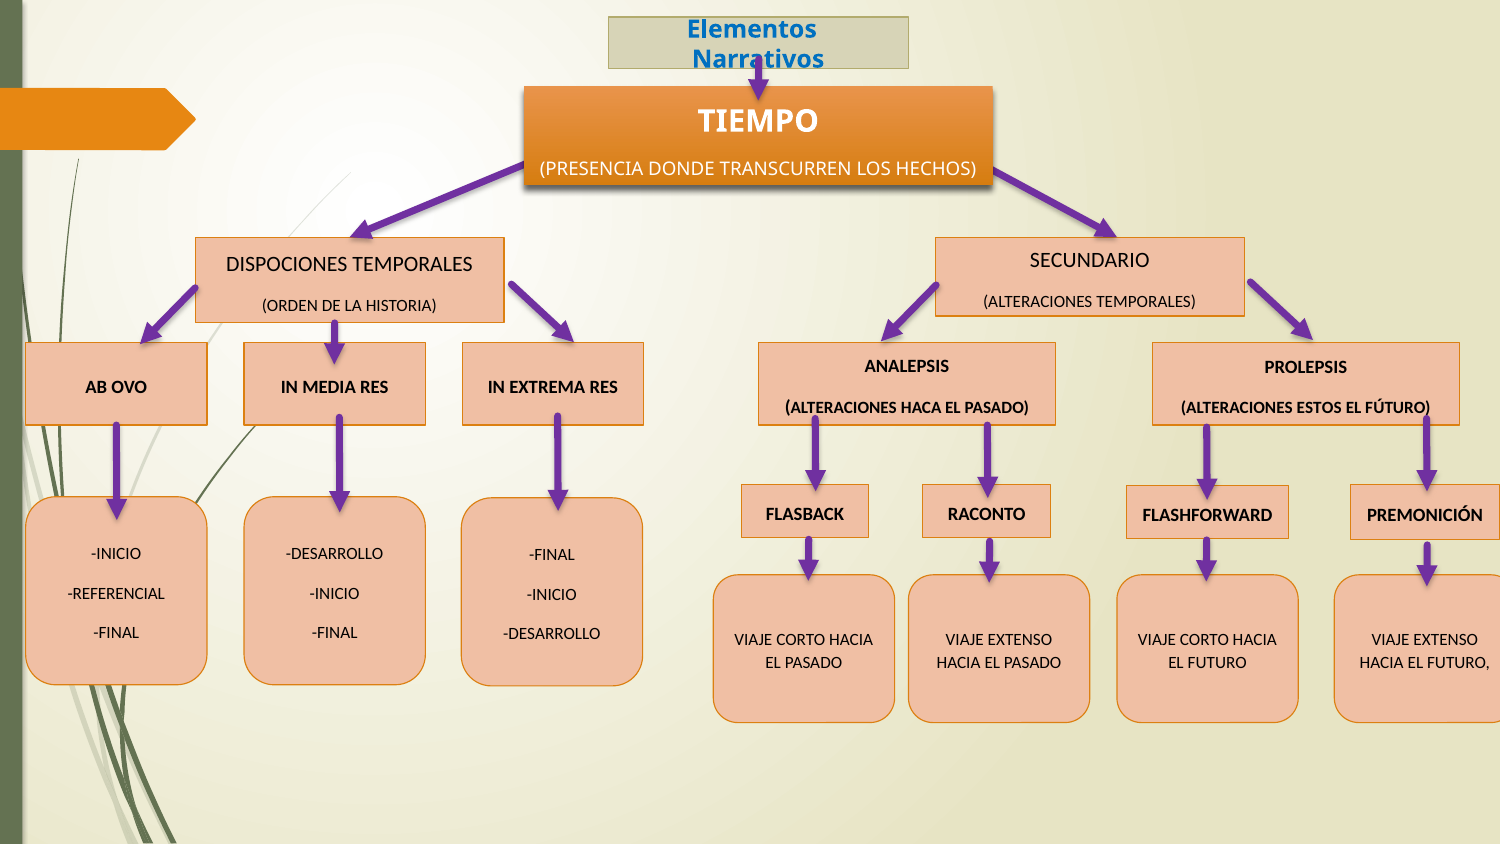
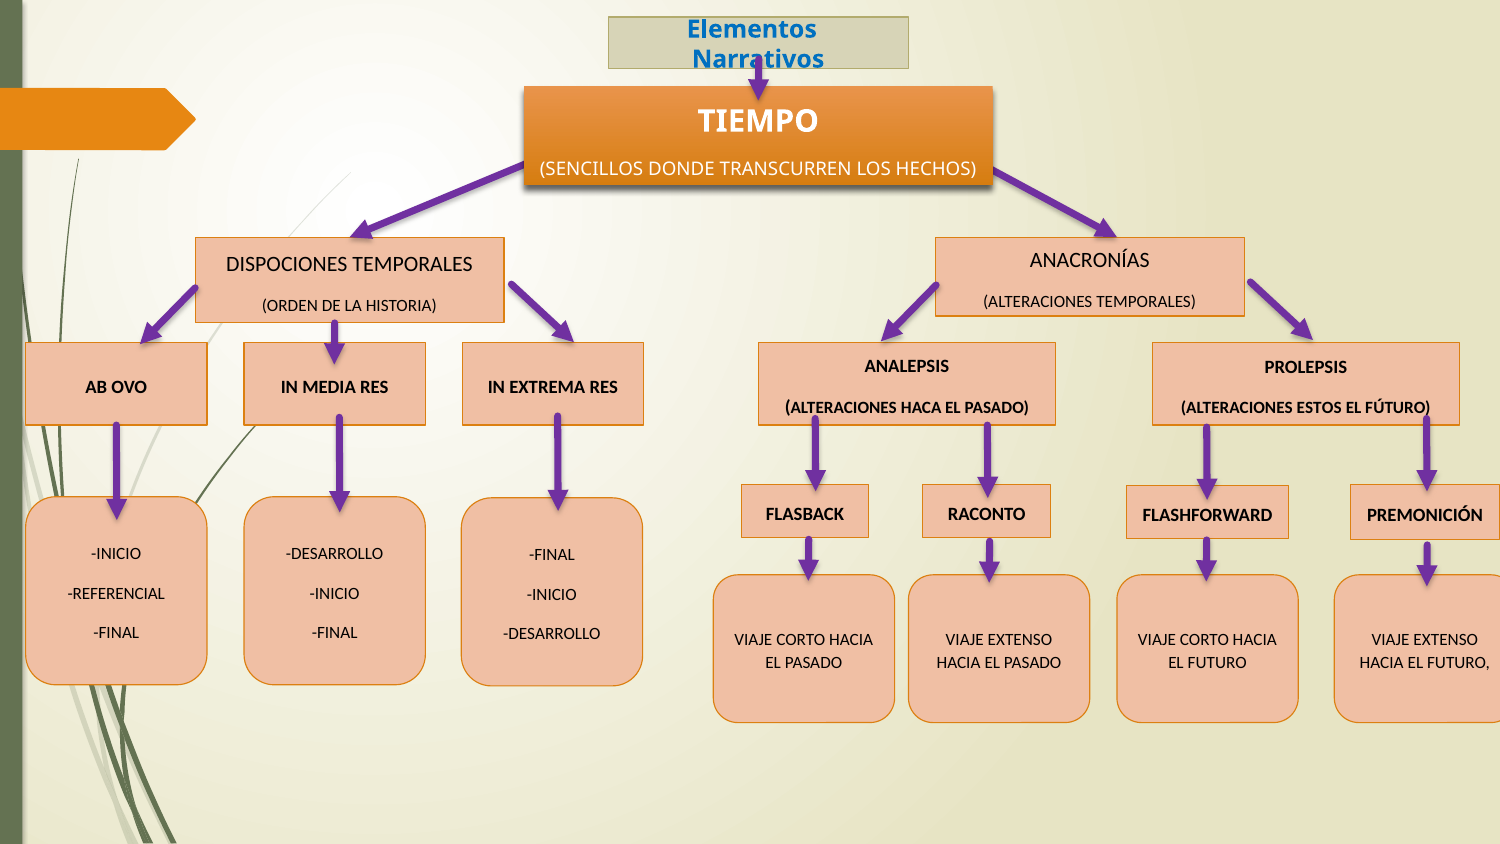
PRESENCIA: PRESENCIA -> SENCILLOS
SECUNDARIO: SECUNDARIO -> ANACRONÍAS
